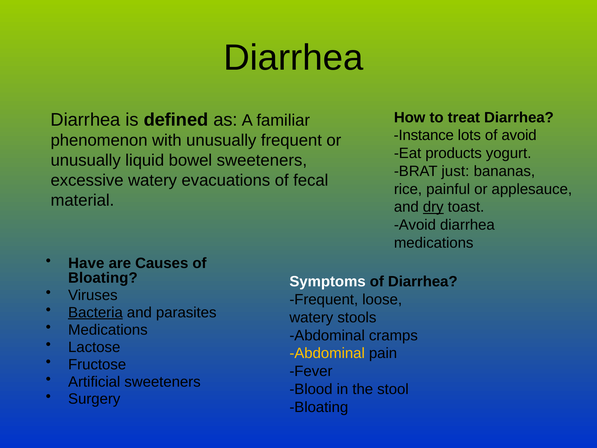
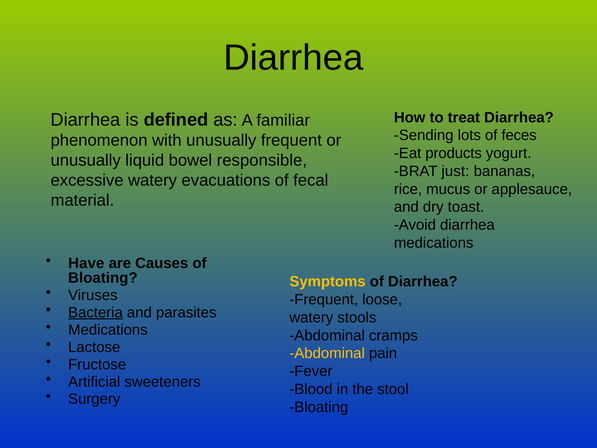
Instance: Instance -> Sending
of avoid: avoid -> feces
bowel sweeteners: sweeteners -> responsible
painful: painful -> mucus
dry underline: present -> none
Symptoms colour: white -> yellow
